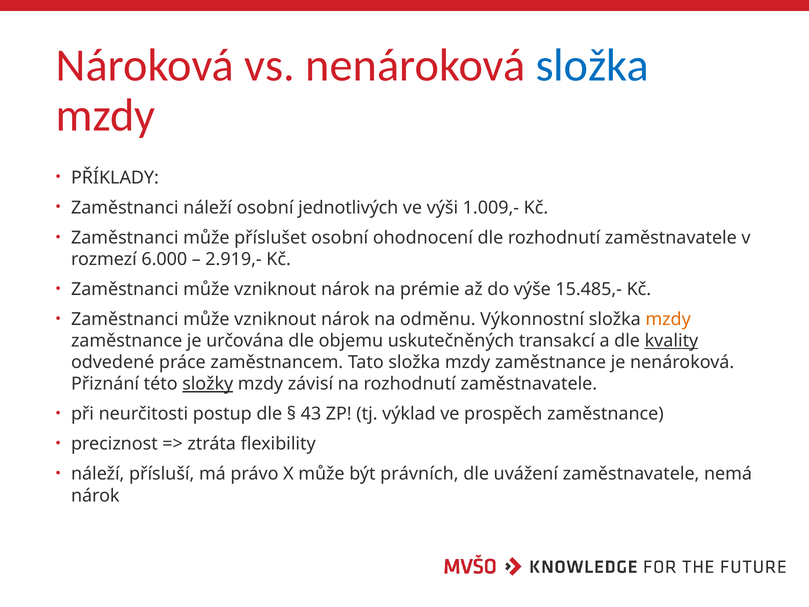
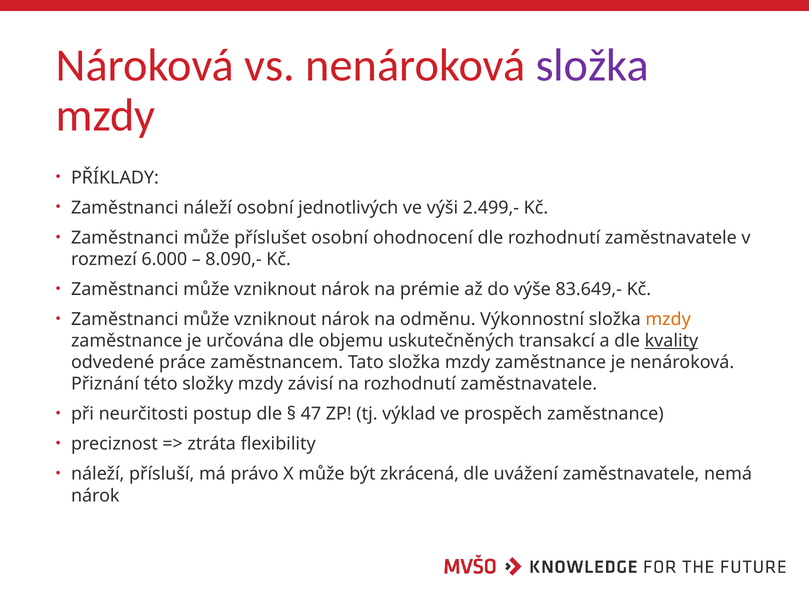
složka at (592, 66) colour: blue -> purple
1.009,-: 1.009,- -> 2.499,-
2.919,-: 2.919,- -> 8.090,-
15.485,-: 15.485,- -> 83.649,-
složky underline: present -> none
43: 43 -> 47
právních: právních -> zkrácená
